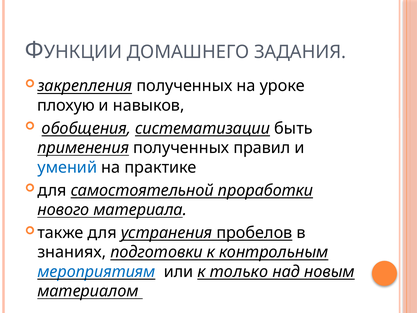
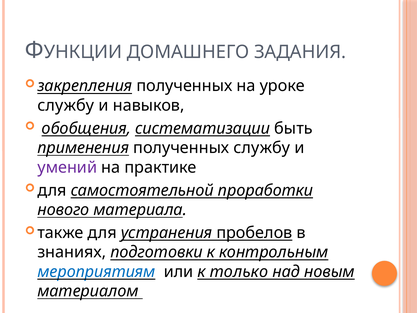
плохую at (66, 105): плохую -> службу
полученных правил: правил -> службу
умений colour: blue -> purple
